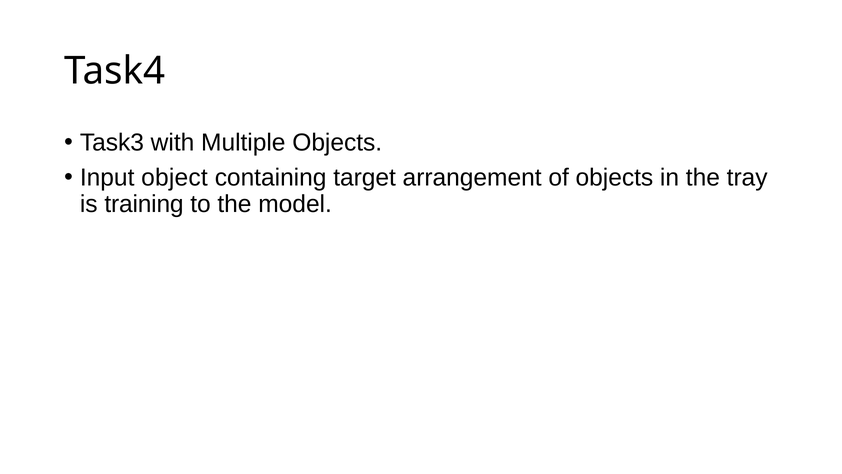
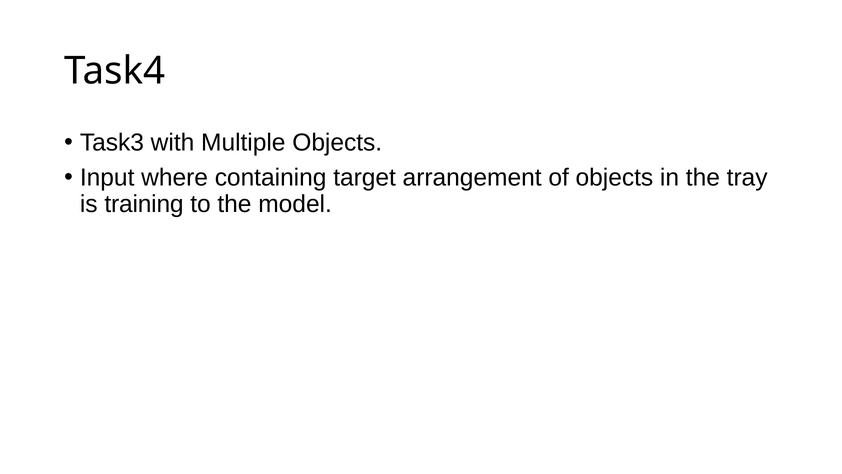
object: object -> where
